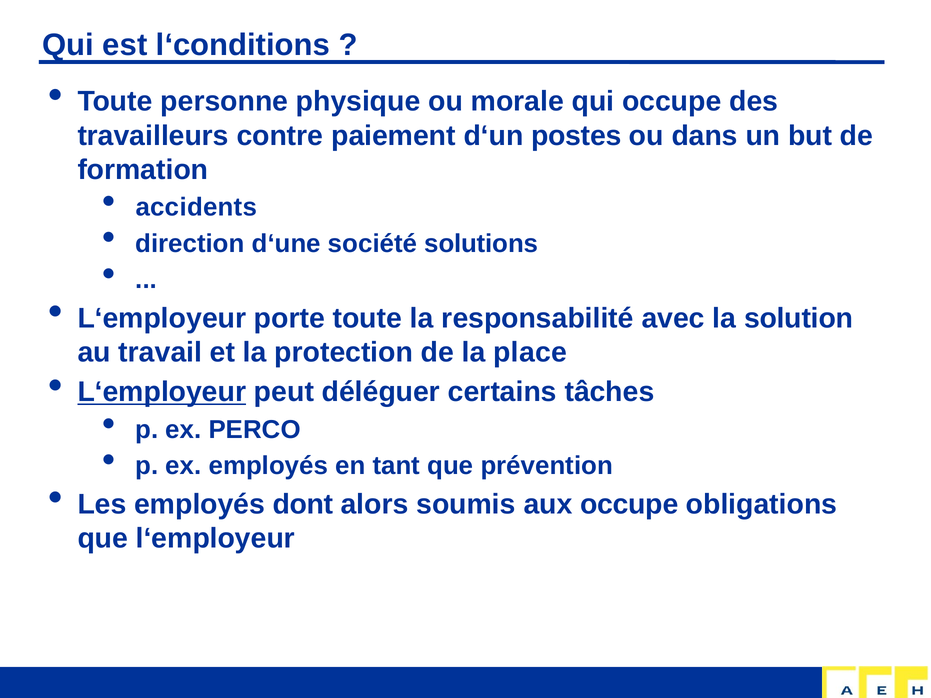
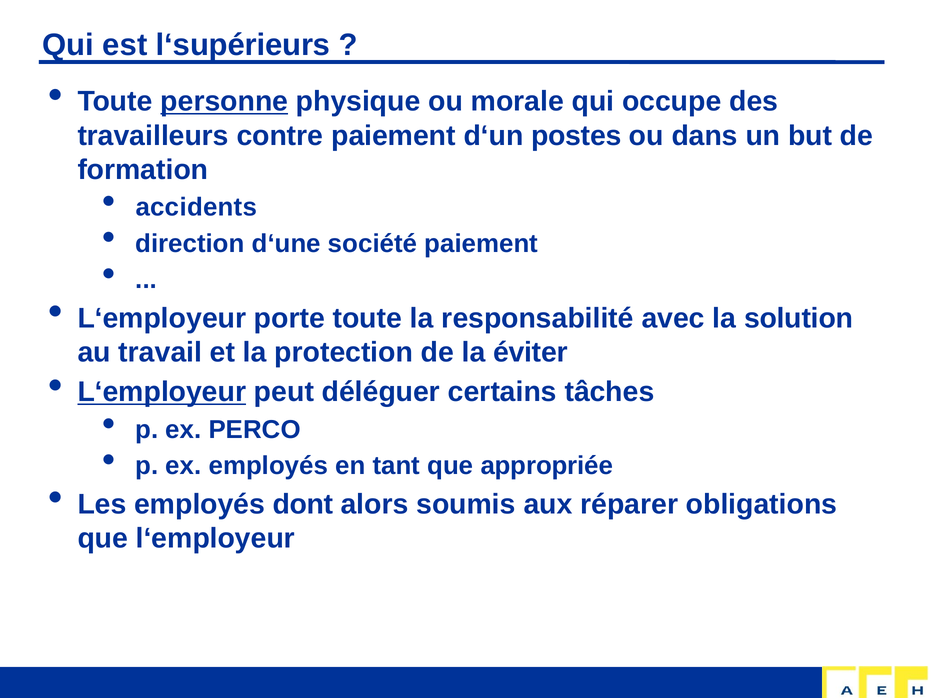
l‘conditions: l‘conditions -> l‘supérieurs
personne underline: none -> present
société solutions: solutions -> paiement
place: place -> éviter
prévention: prévention -> appropriée
aux occupe: occupe -> réparer
